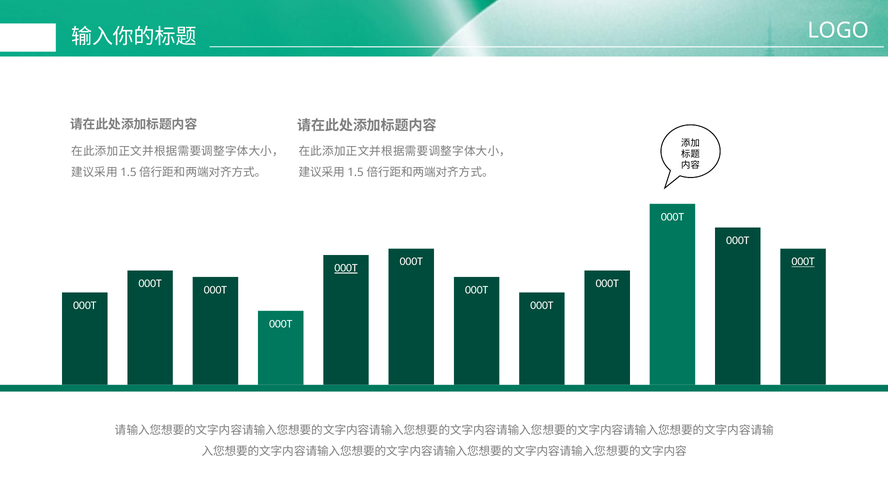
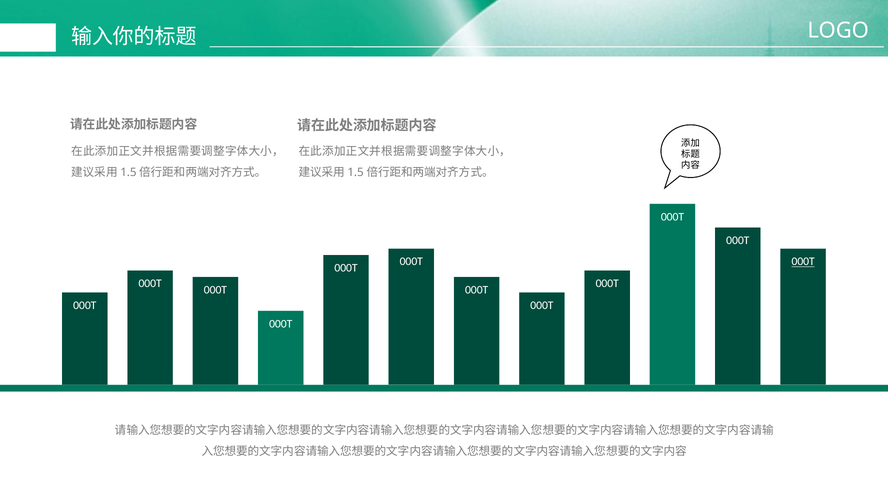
000T at (346, 268) underline: present -> none
